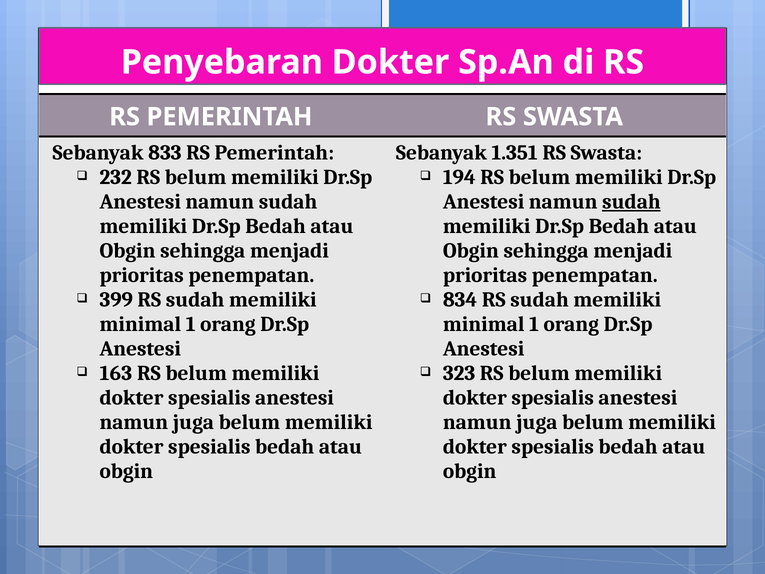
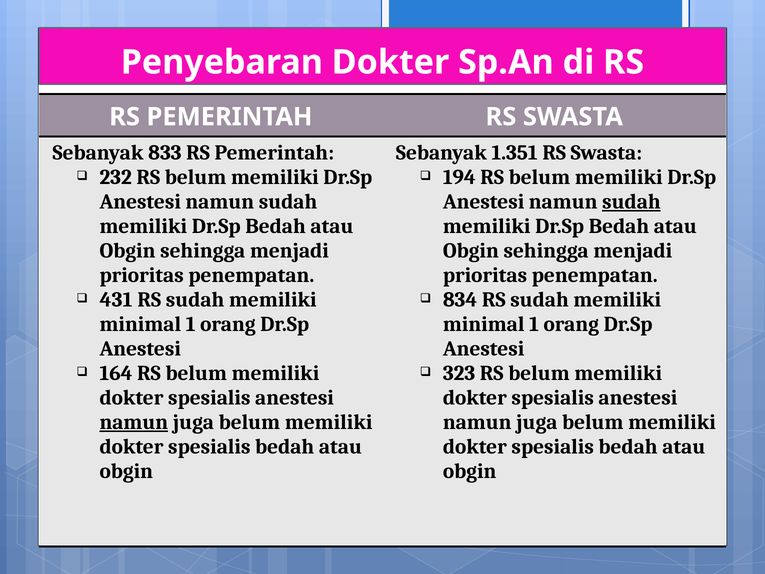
399: 399 -> 431
163: 163 -> 164
namun at (134, 422) underline: none -> present
